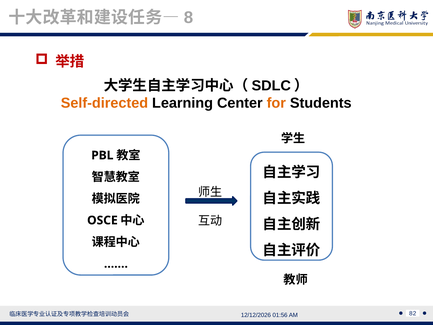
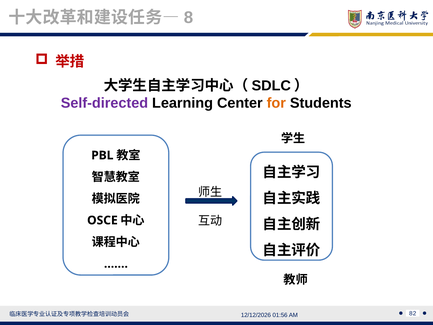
Self-directed colour: orange -> purple
